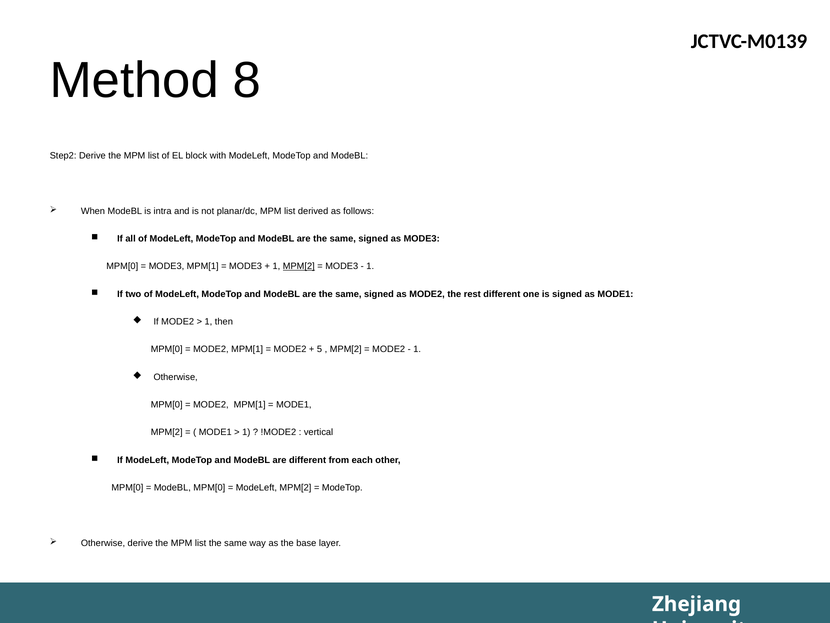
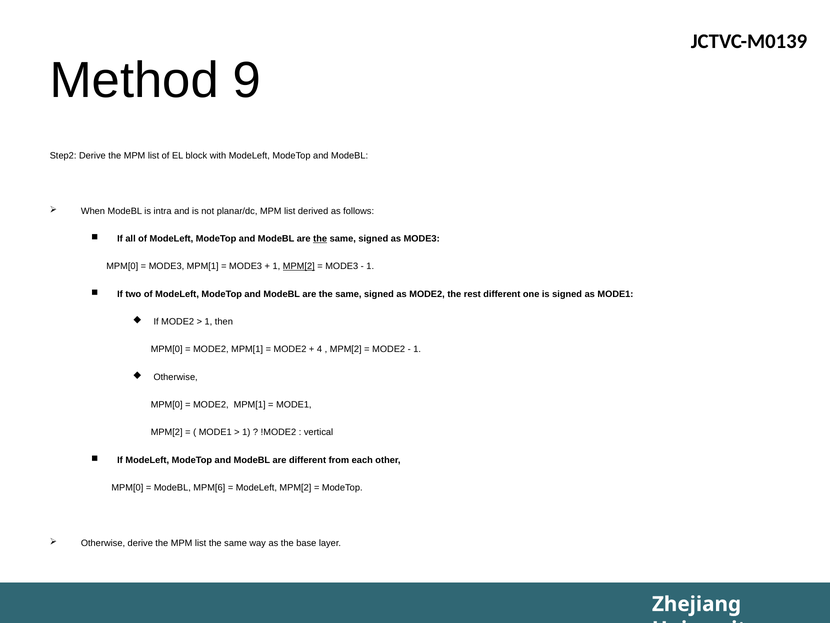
8: 8 -> 9
the at (320, 239) underline: none -> present
5 at (320, 349): 5 -> 4
ModeBL MPM[0: MPM[0 -> MPM[6
